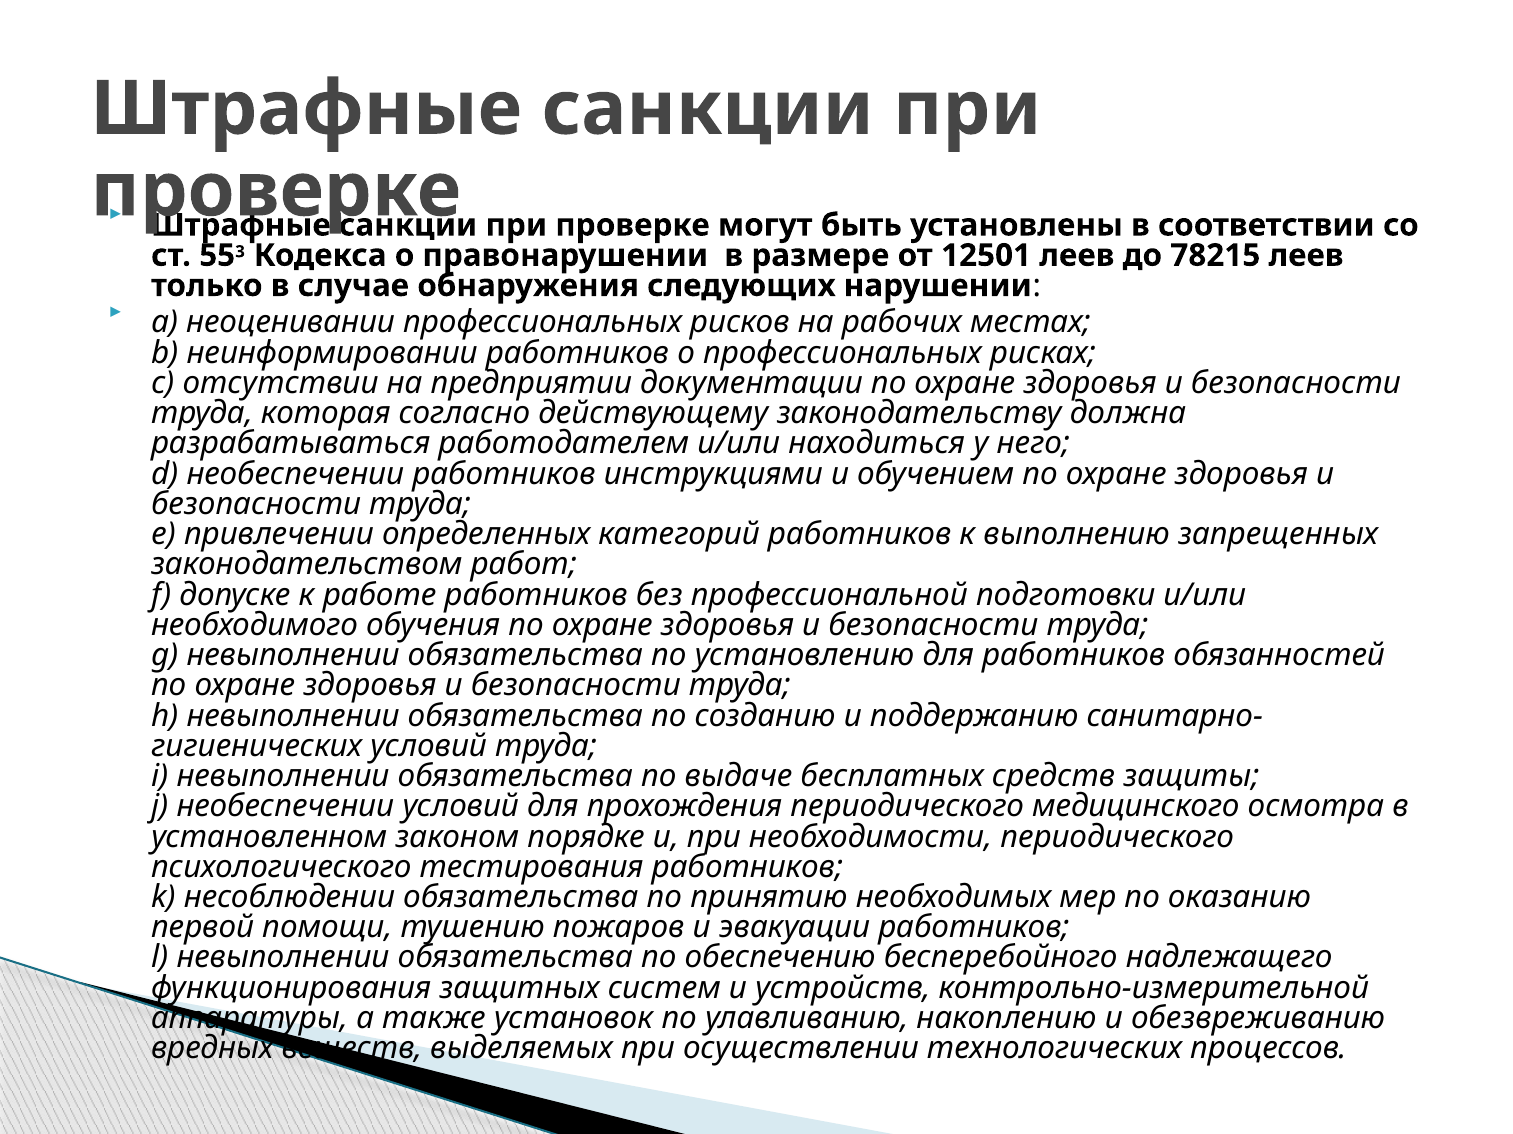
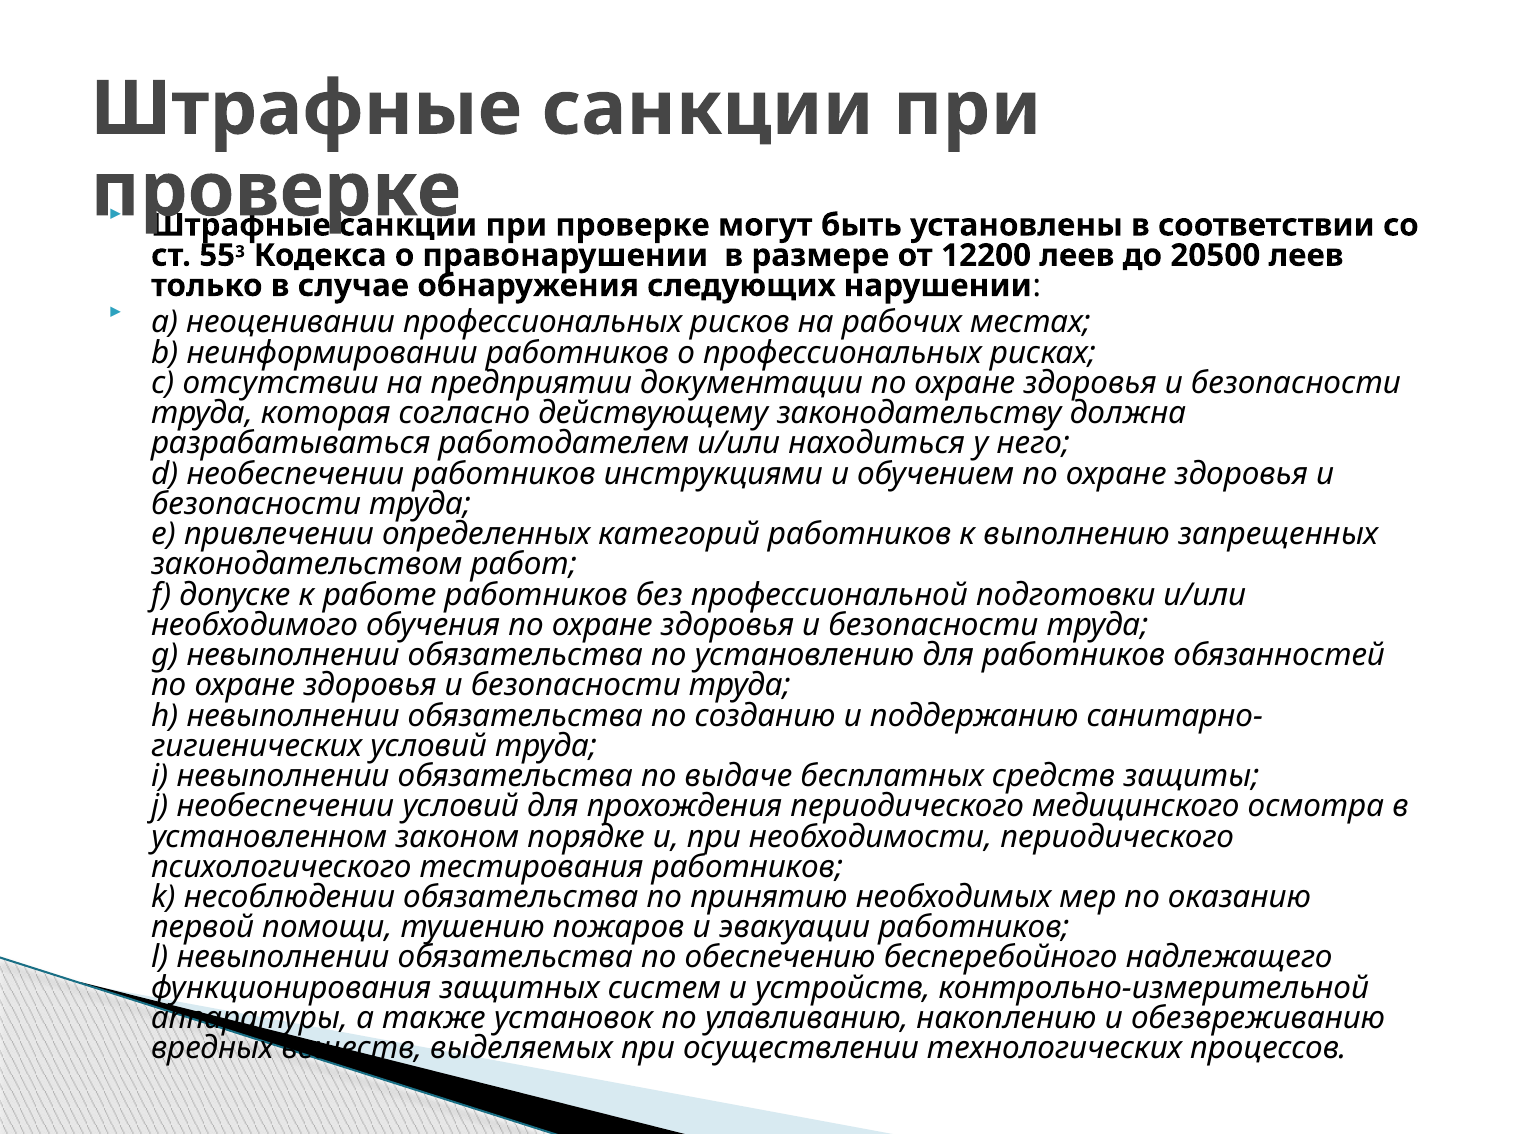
12501: 12501 -> 12200
78215: 78215 -> 20500
